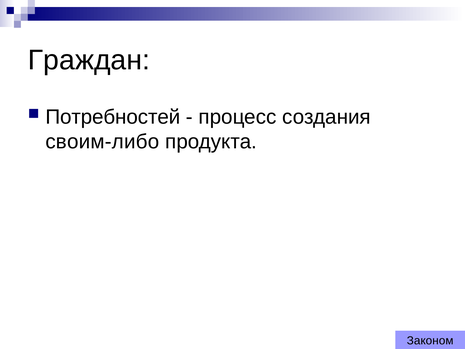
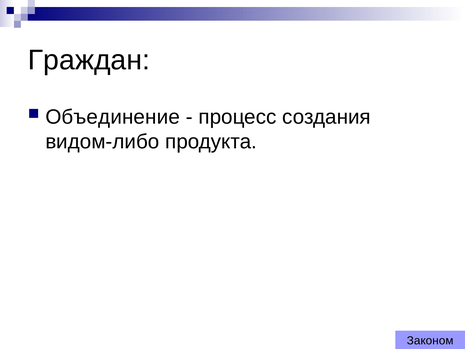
Потребностей: Потребностей -> Объединение
своим-либо: своим-либо -> видом-либо
